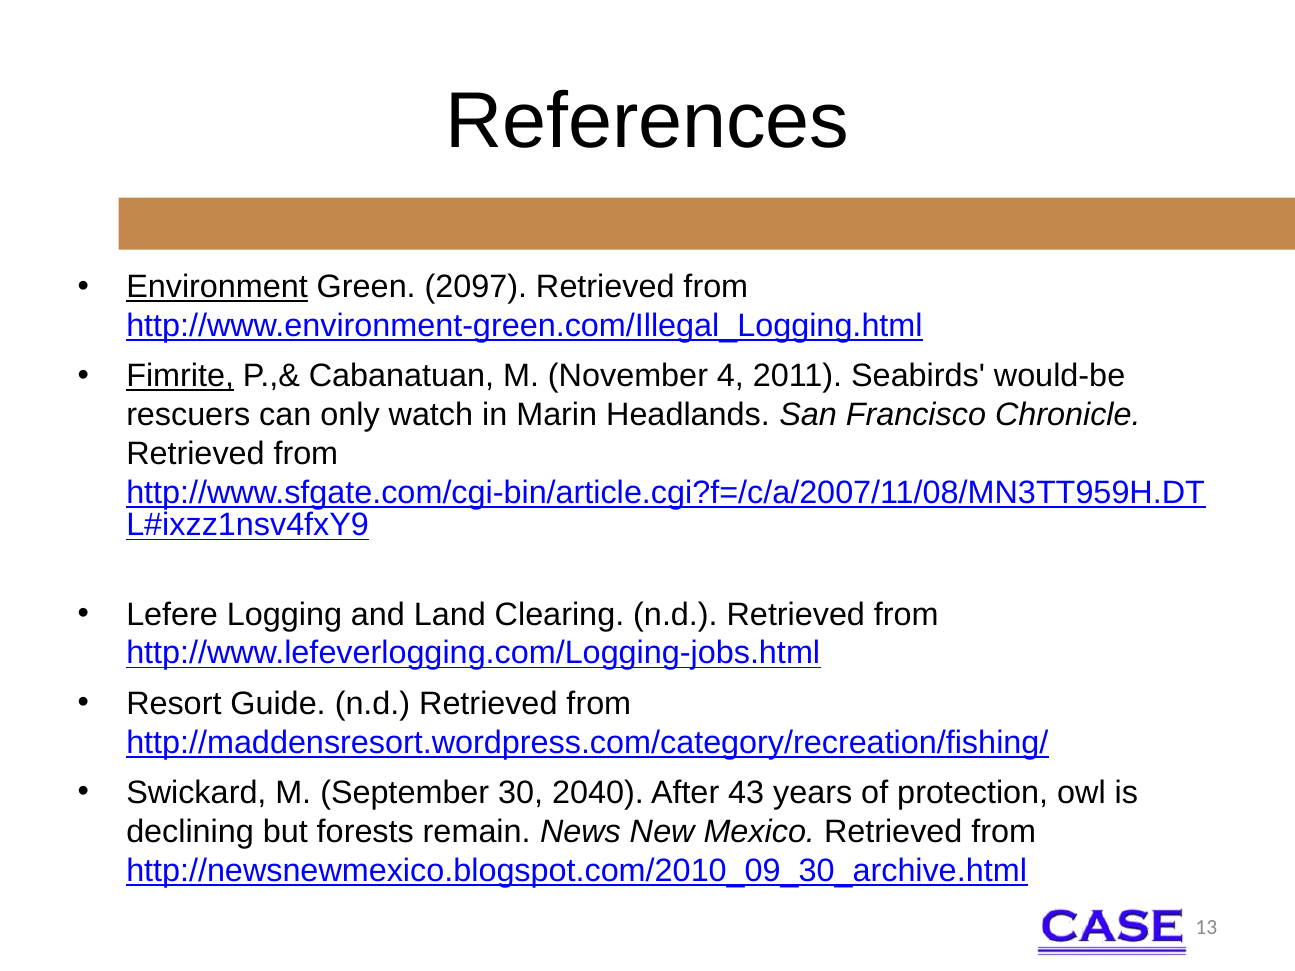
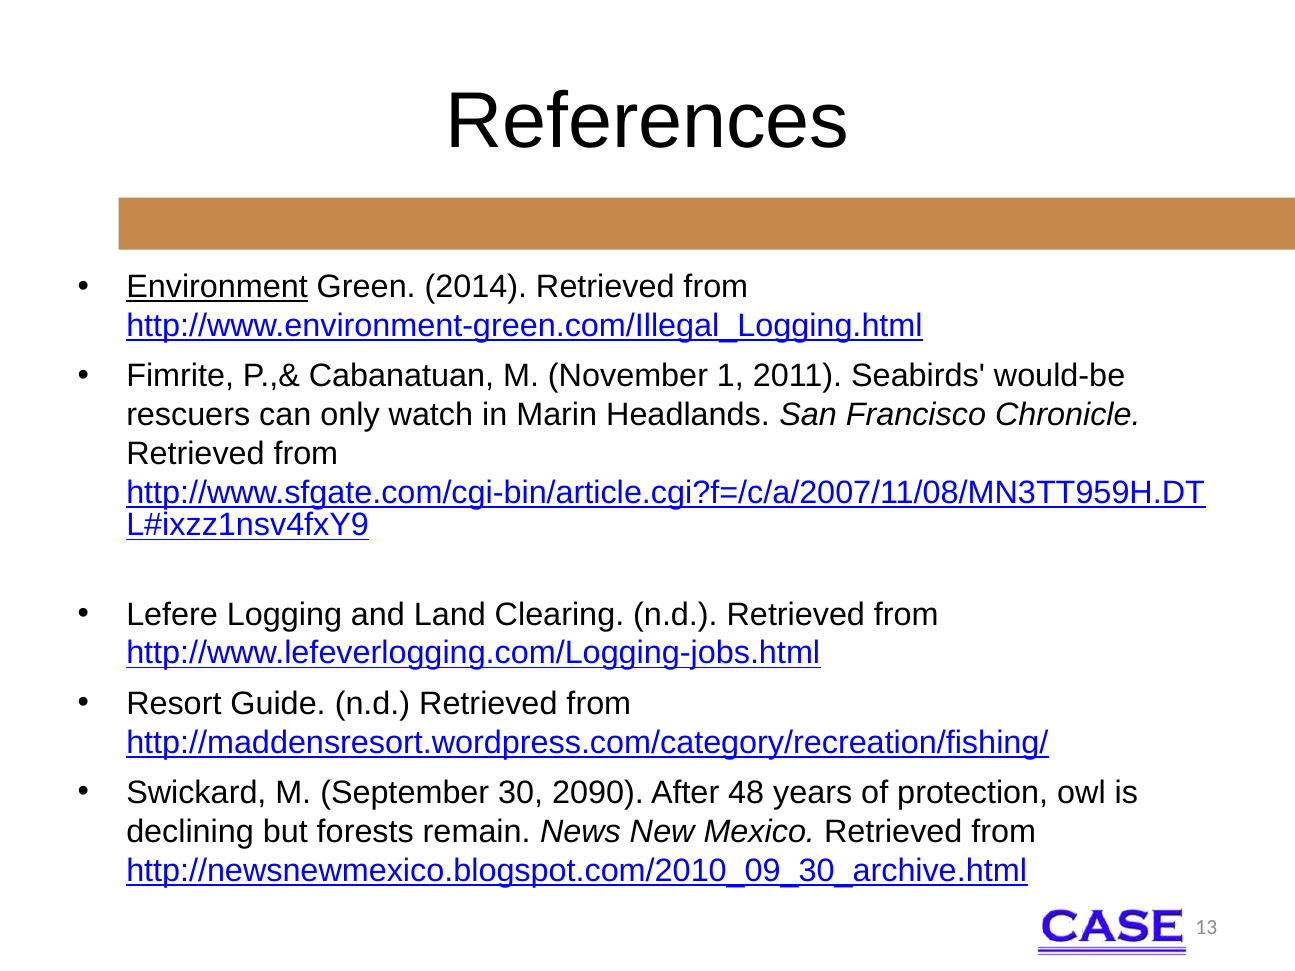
2097: 2097 -> 2014
Fimrite underline: present -> none
4: 4 -> 1
2040: 2040 -> 2090
43: 43 -> 48
